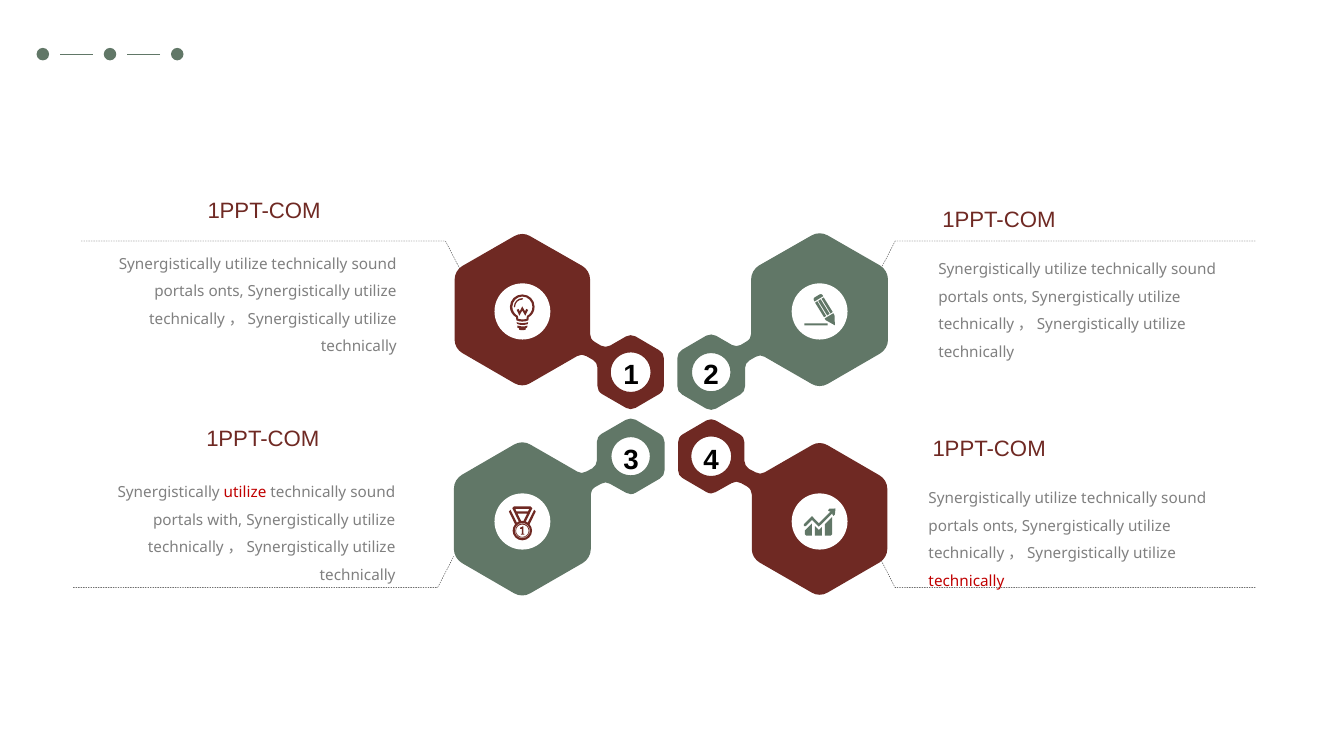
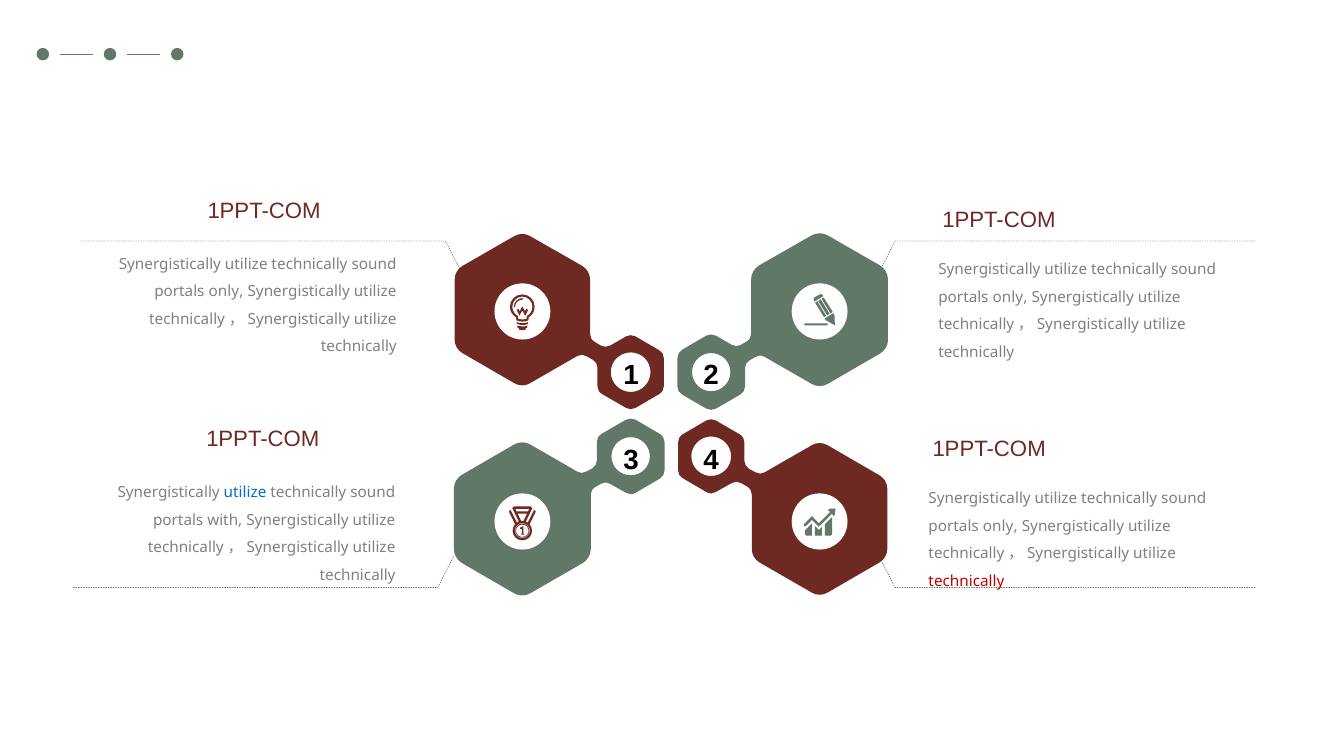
onts at (226, 292): onts -> only
onts at (1010, 297): onts -> only
utilize at (245, 492) colour: red -> blue
onts at (1000, 526): onts -> only
